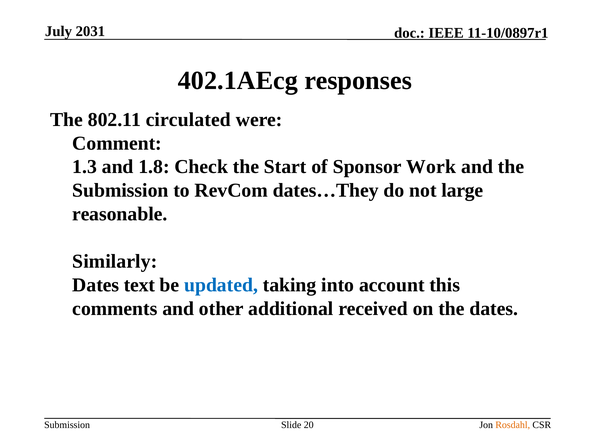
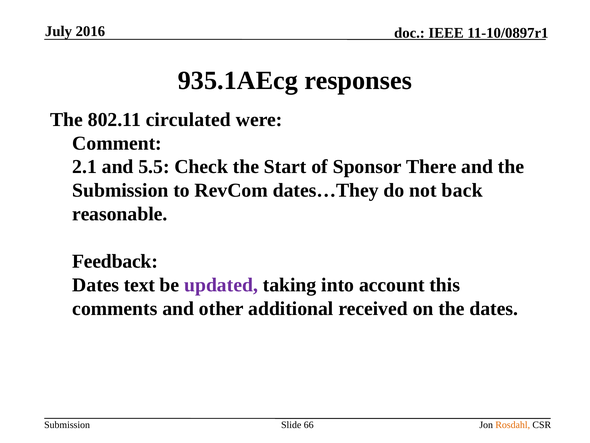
2031: 2031 -> 2016
402.1AEcg: 402.1AEcg -> 935.1AEcg
1.3: 1.3 -> 2.1
1.8: 1.8 -> 5.5
Work: Work -> There
large: large -> back
Similarly: Similarly -> Feedback
updated colour: blue -> purple
20: 20 -> 66
